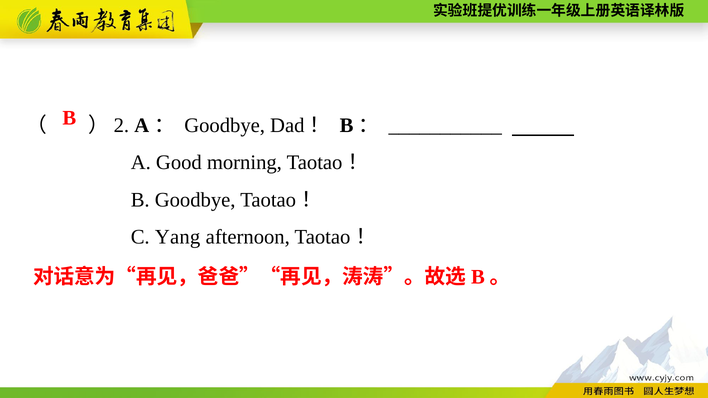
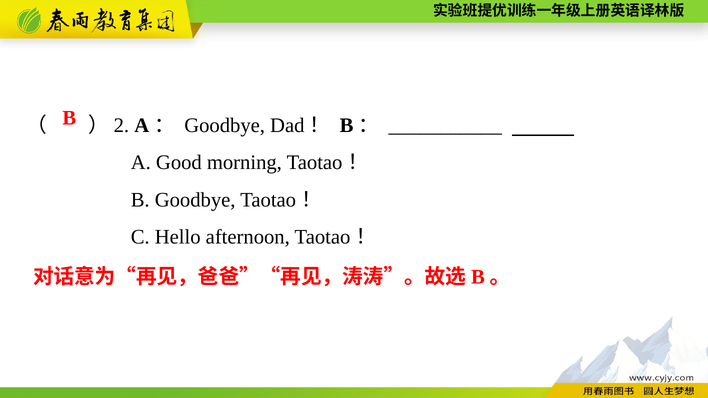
Yang: Yang -> Hello
